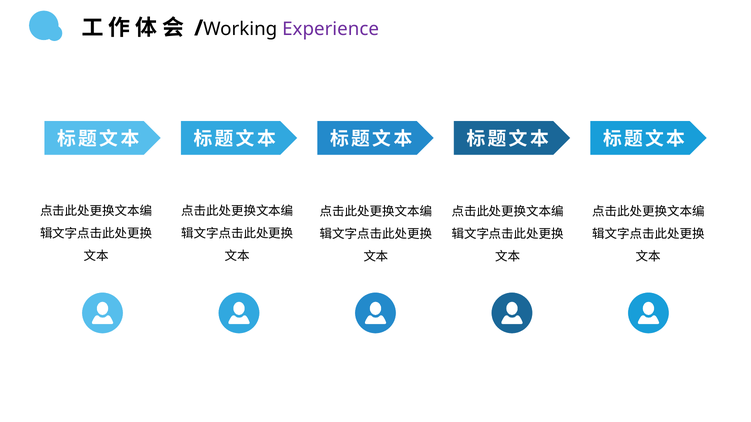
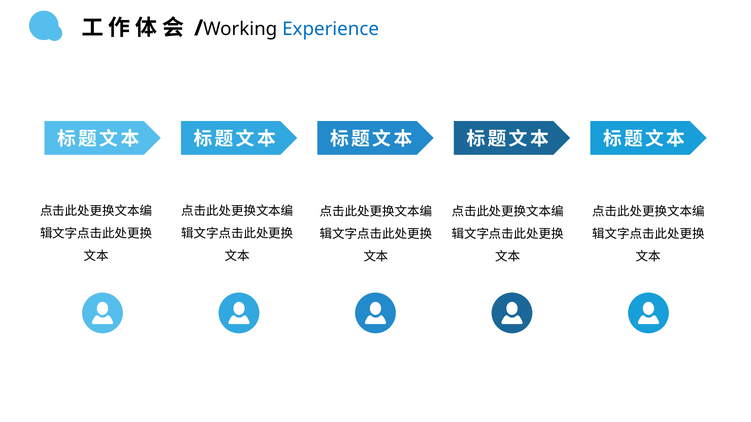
Experience colour: purple -> blue
